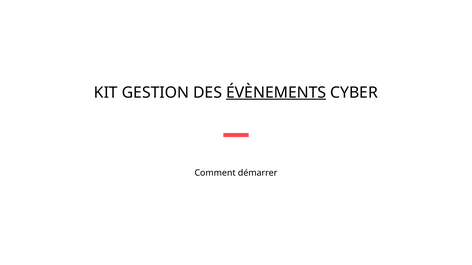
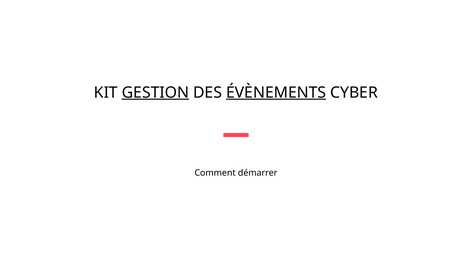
GESTION underline: none -> present
